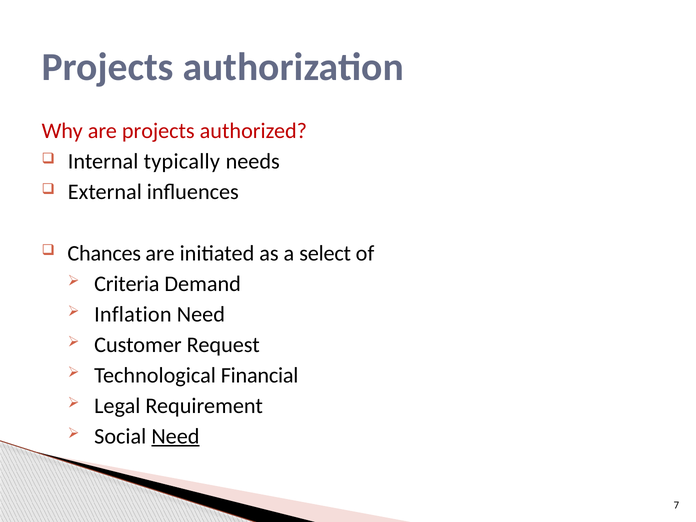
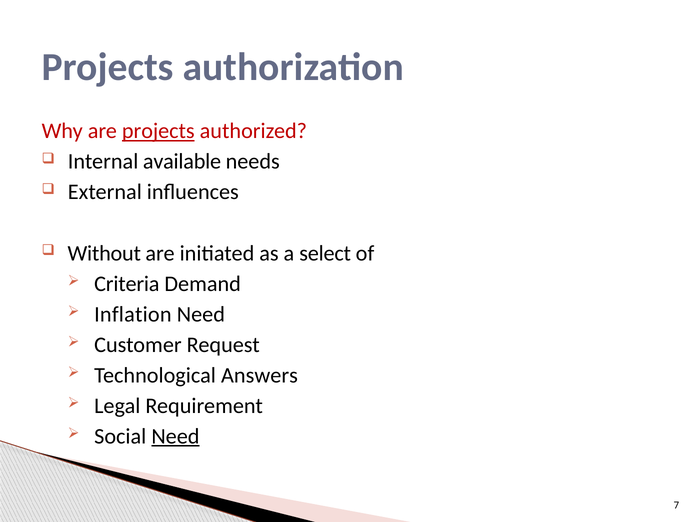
projects at (158, 131) underline: none -> present
typically: typically -> available
Chances: Chances -> Without
Financial: Financial -> Answers
